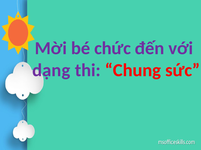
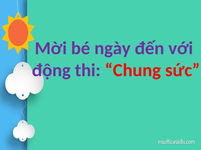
chức: chức -> ngày
dạng: dạng -> động
